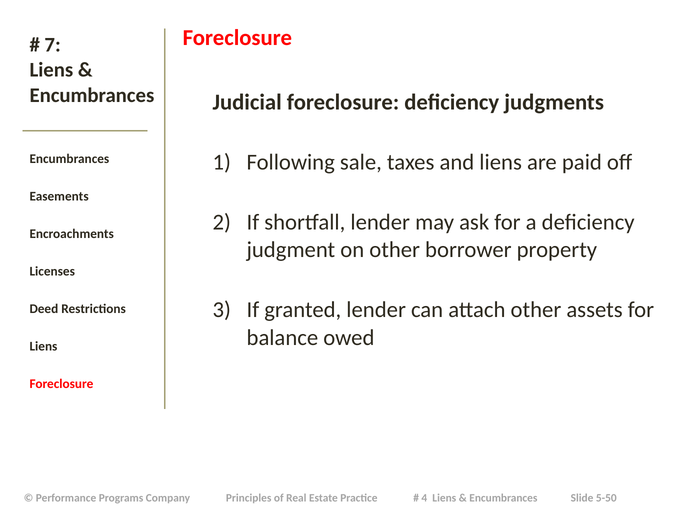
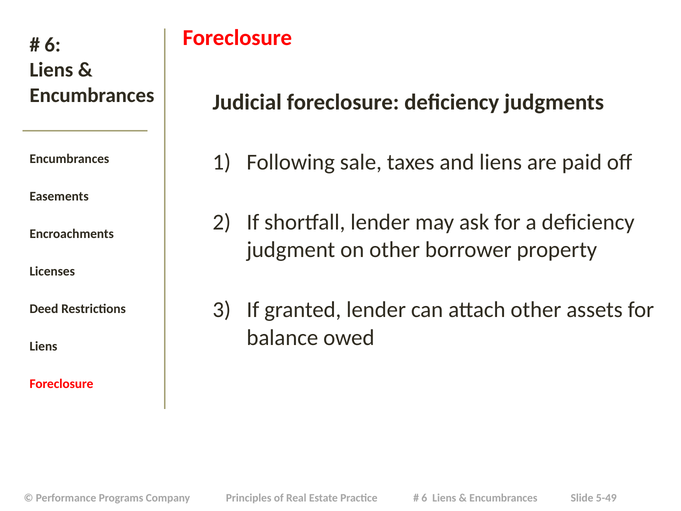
7 at (53, 45): 7 -> 6
4 at (424, 498): 4 -> 6
5-50: 5-50 -> 5-49
